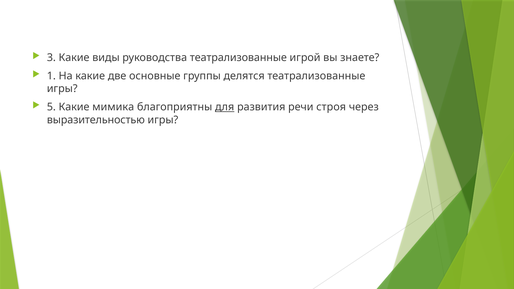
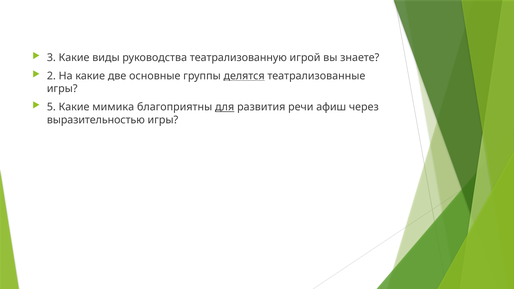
руководства театрализованные: театрализованные -> театрализованную
1: 1 -> 2
делятся underline: none -> present
строя: строя -> афиш
